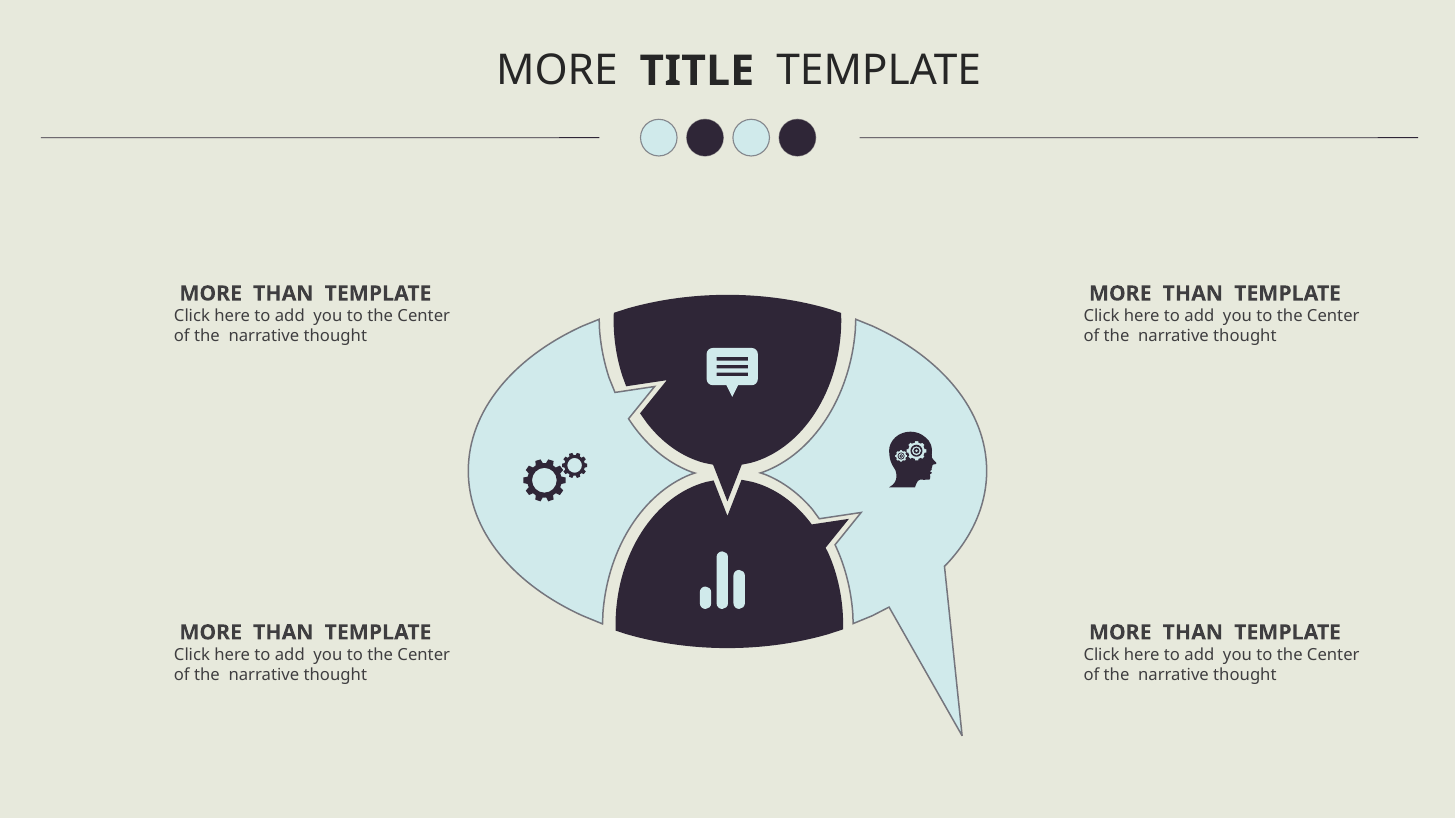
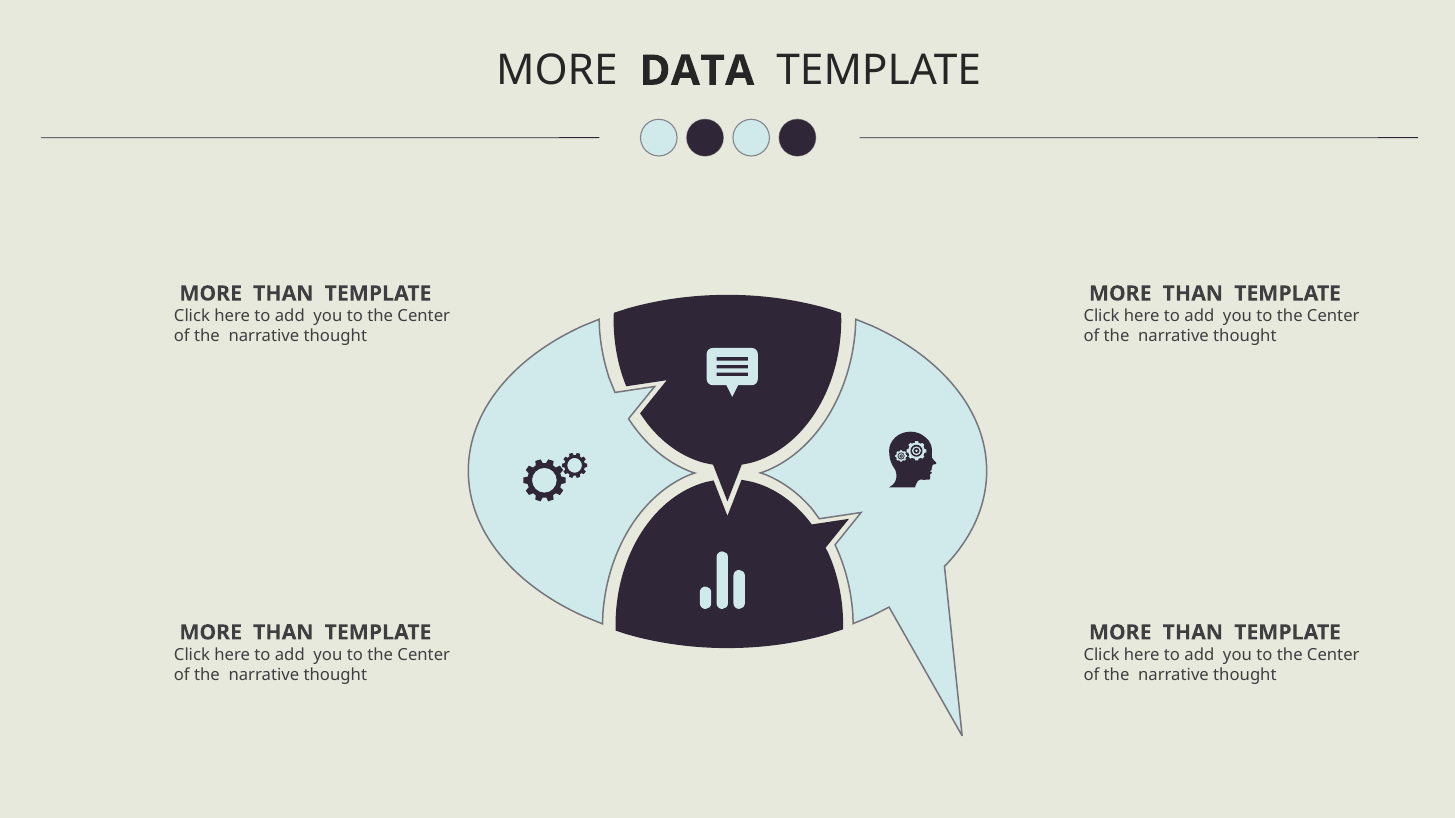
TITLE: TITLE -> DATA
